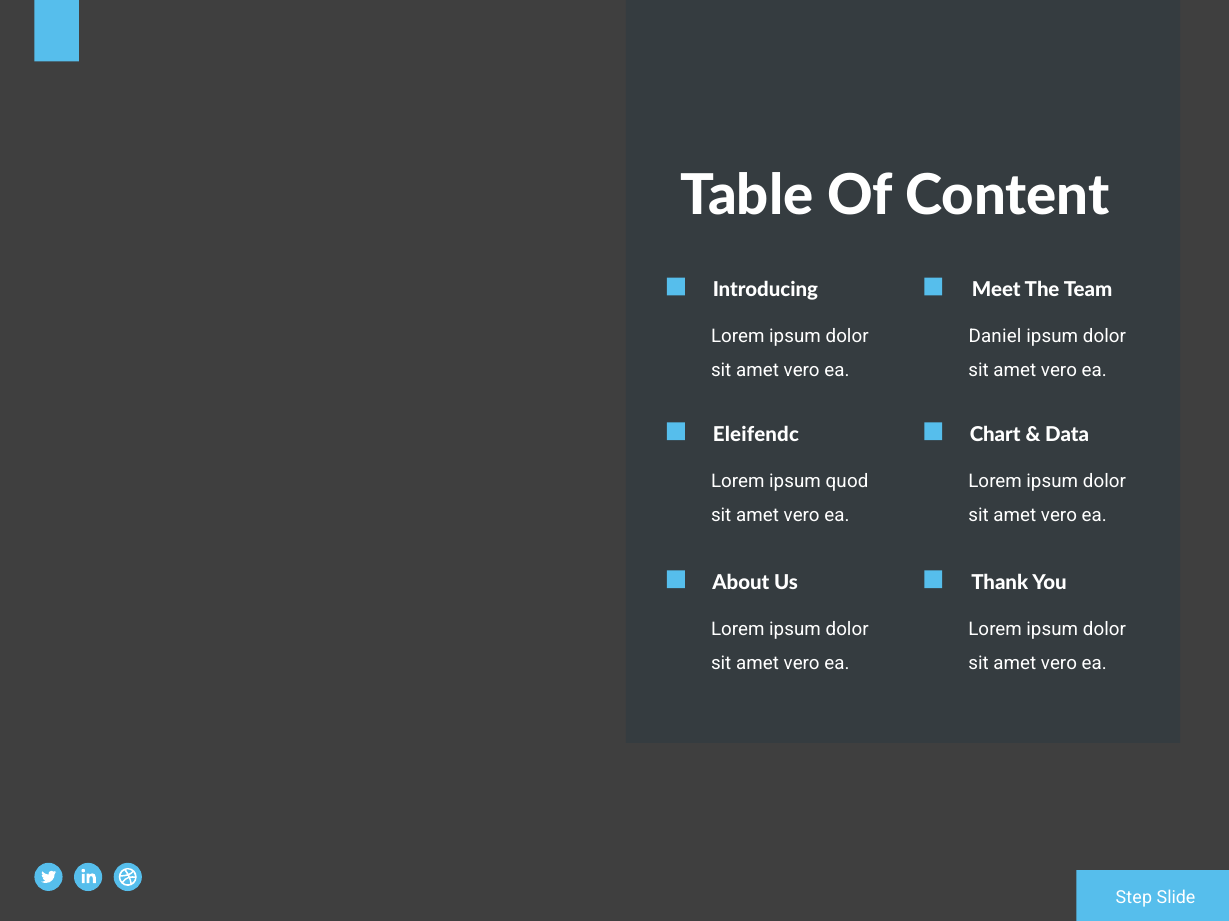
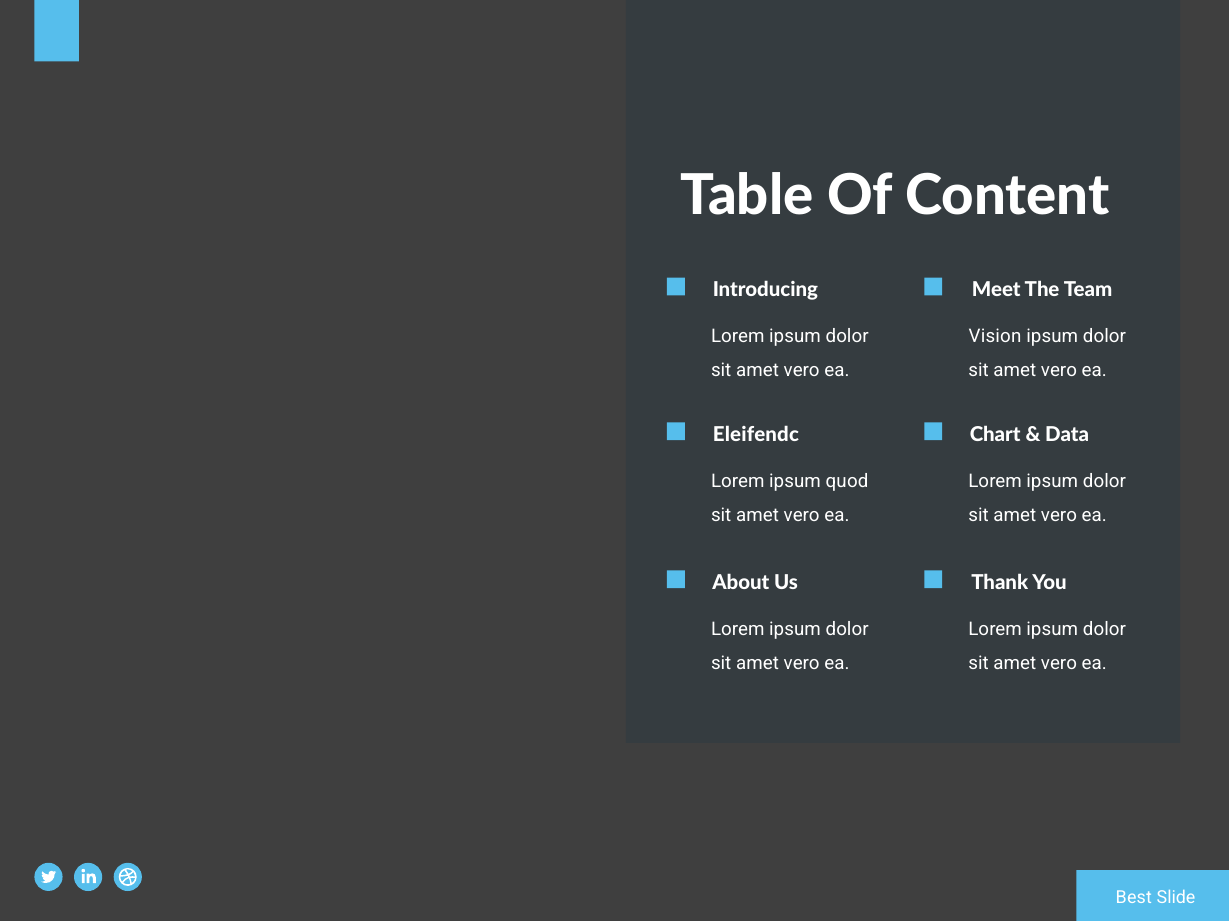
Daniel: Daniel -> Vision
Step: Step -> Best
